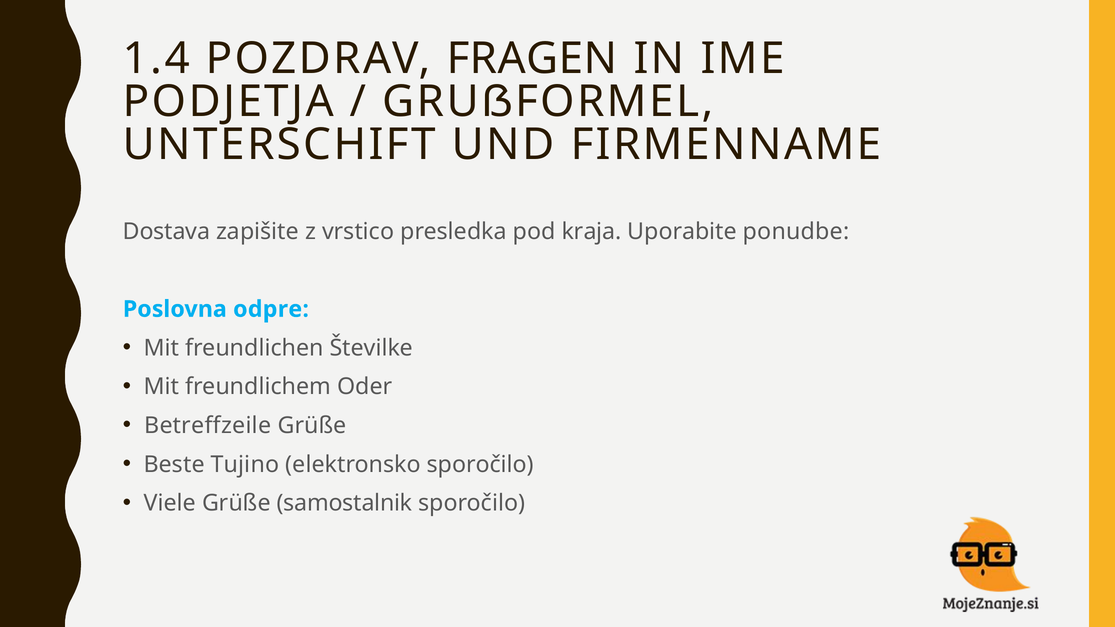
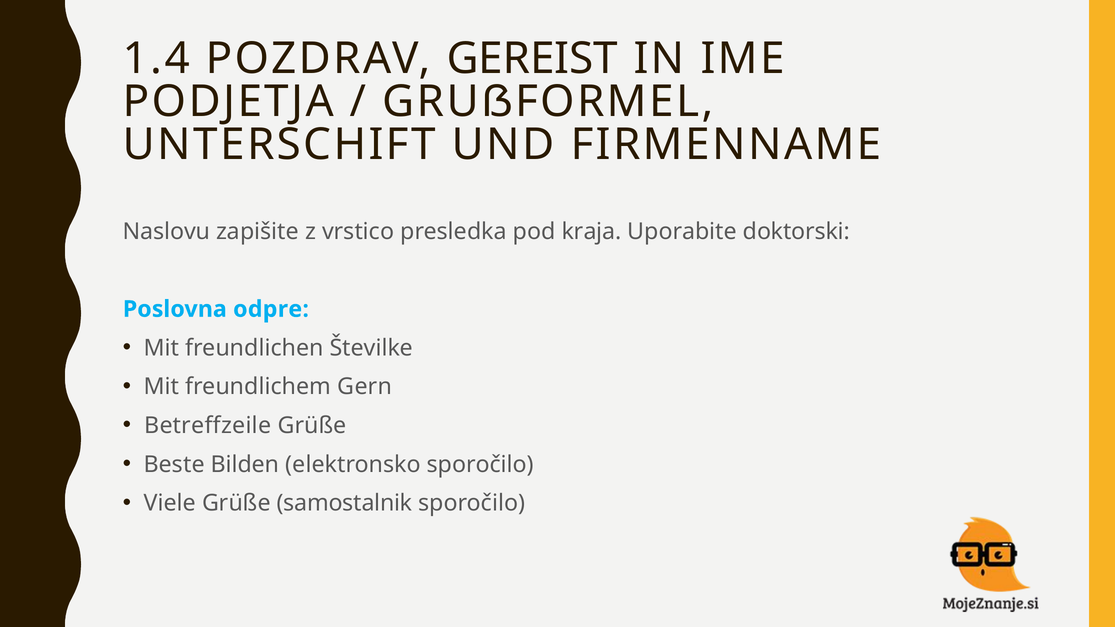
FRAGEN: FRAGEN -> GEREIST
Dostava: Dostava -> Naslovu
ponudbe: ponudbe -> doktorski
Oder: Oder -> Gern
Tujino: Tujino -> Bilden
